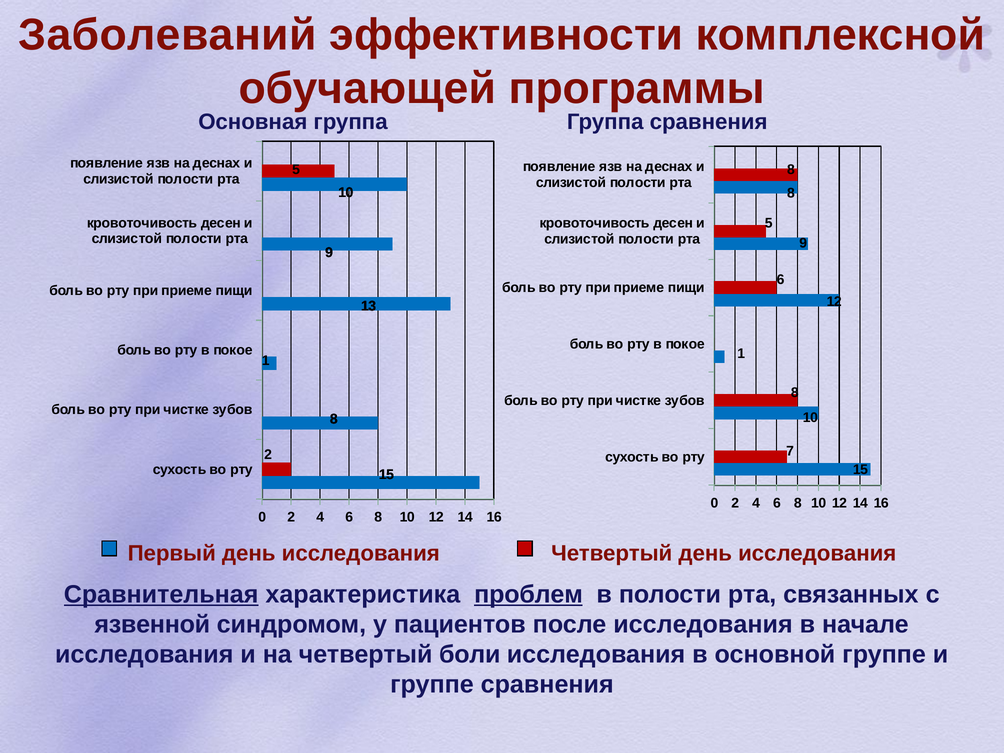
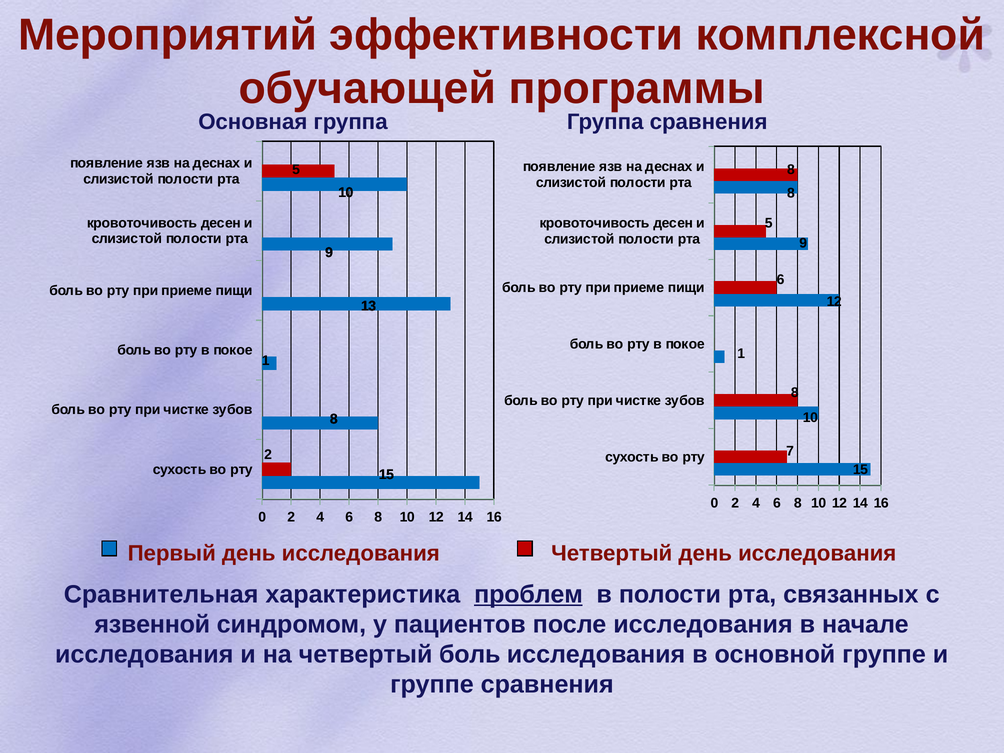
Заболеваний: Заболеваний -> Мероприятий
Сравнительная underline: present -> none
четвертый боли: боли -> боль
